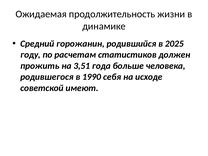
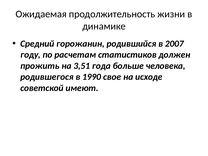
2025: 2025 -> 2007
себя: себя -> свое
